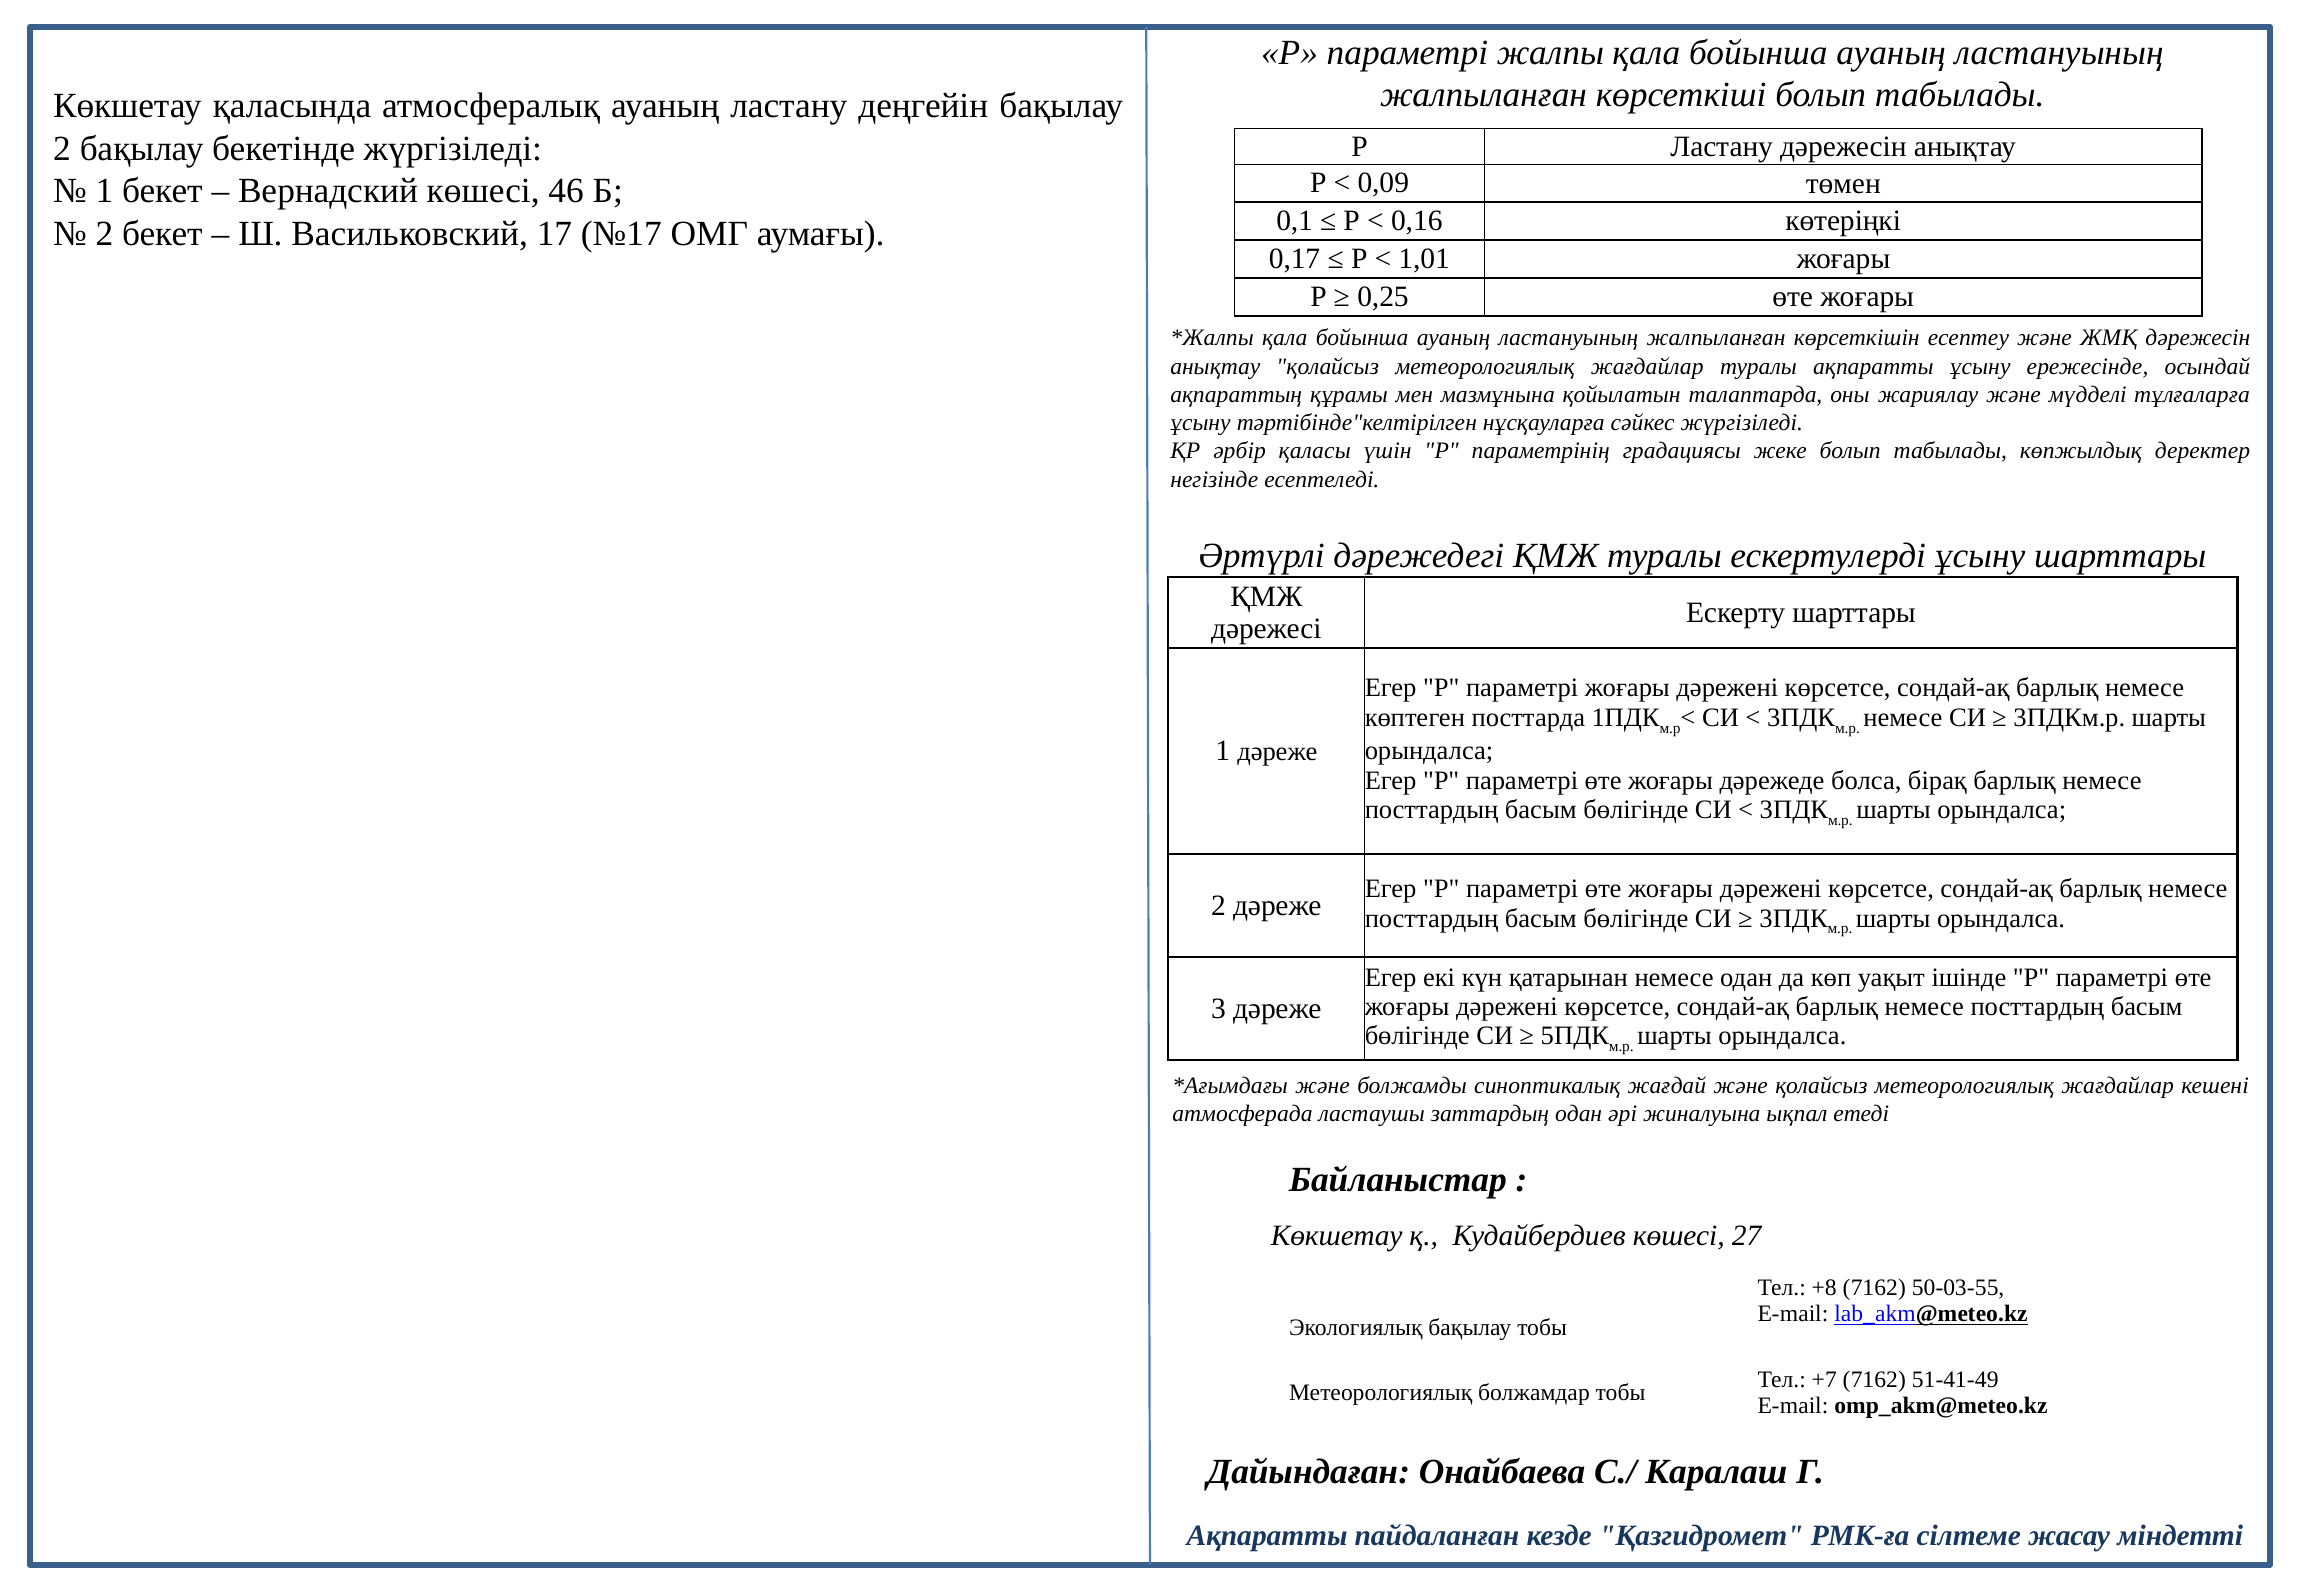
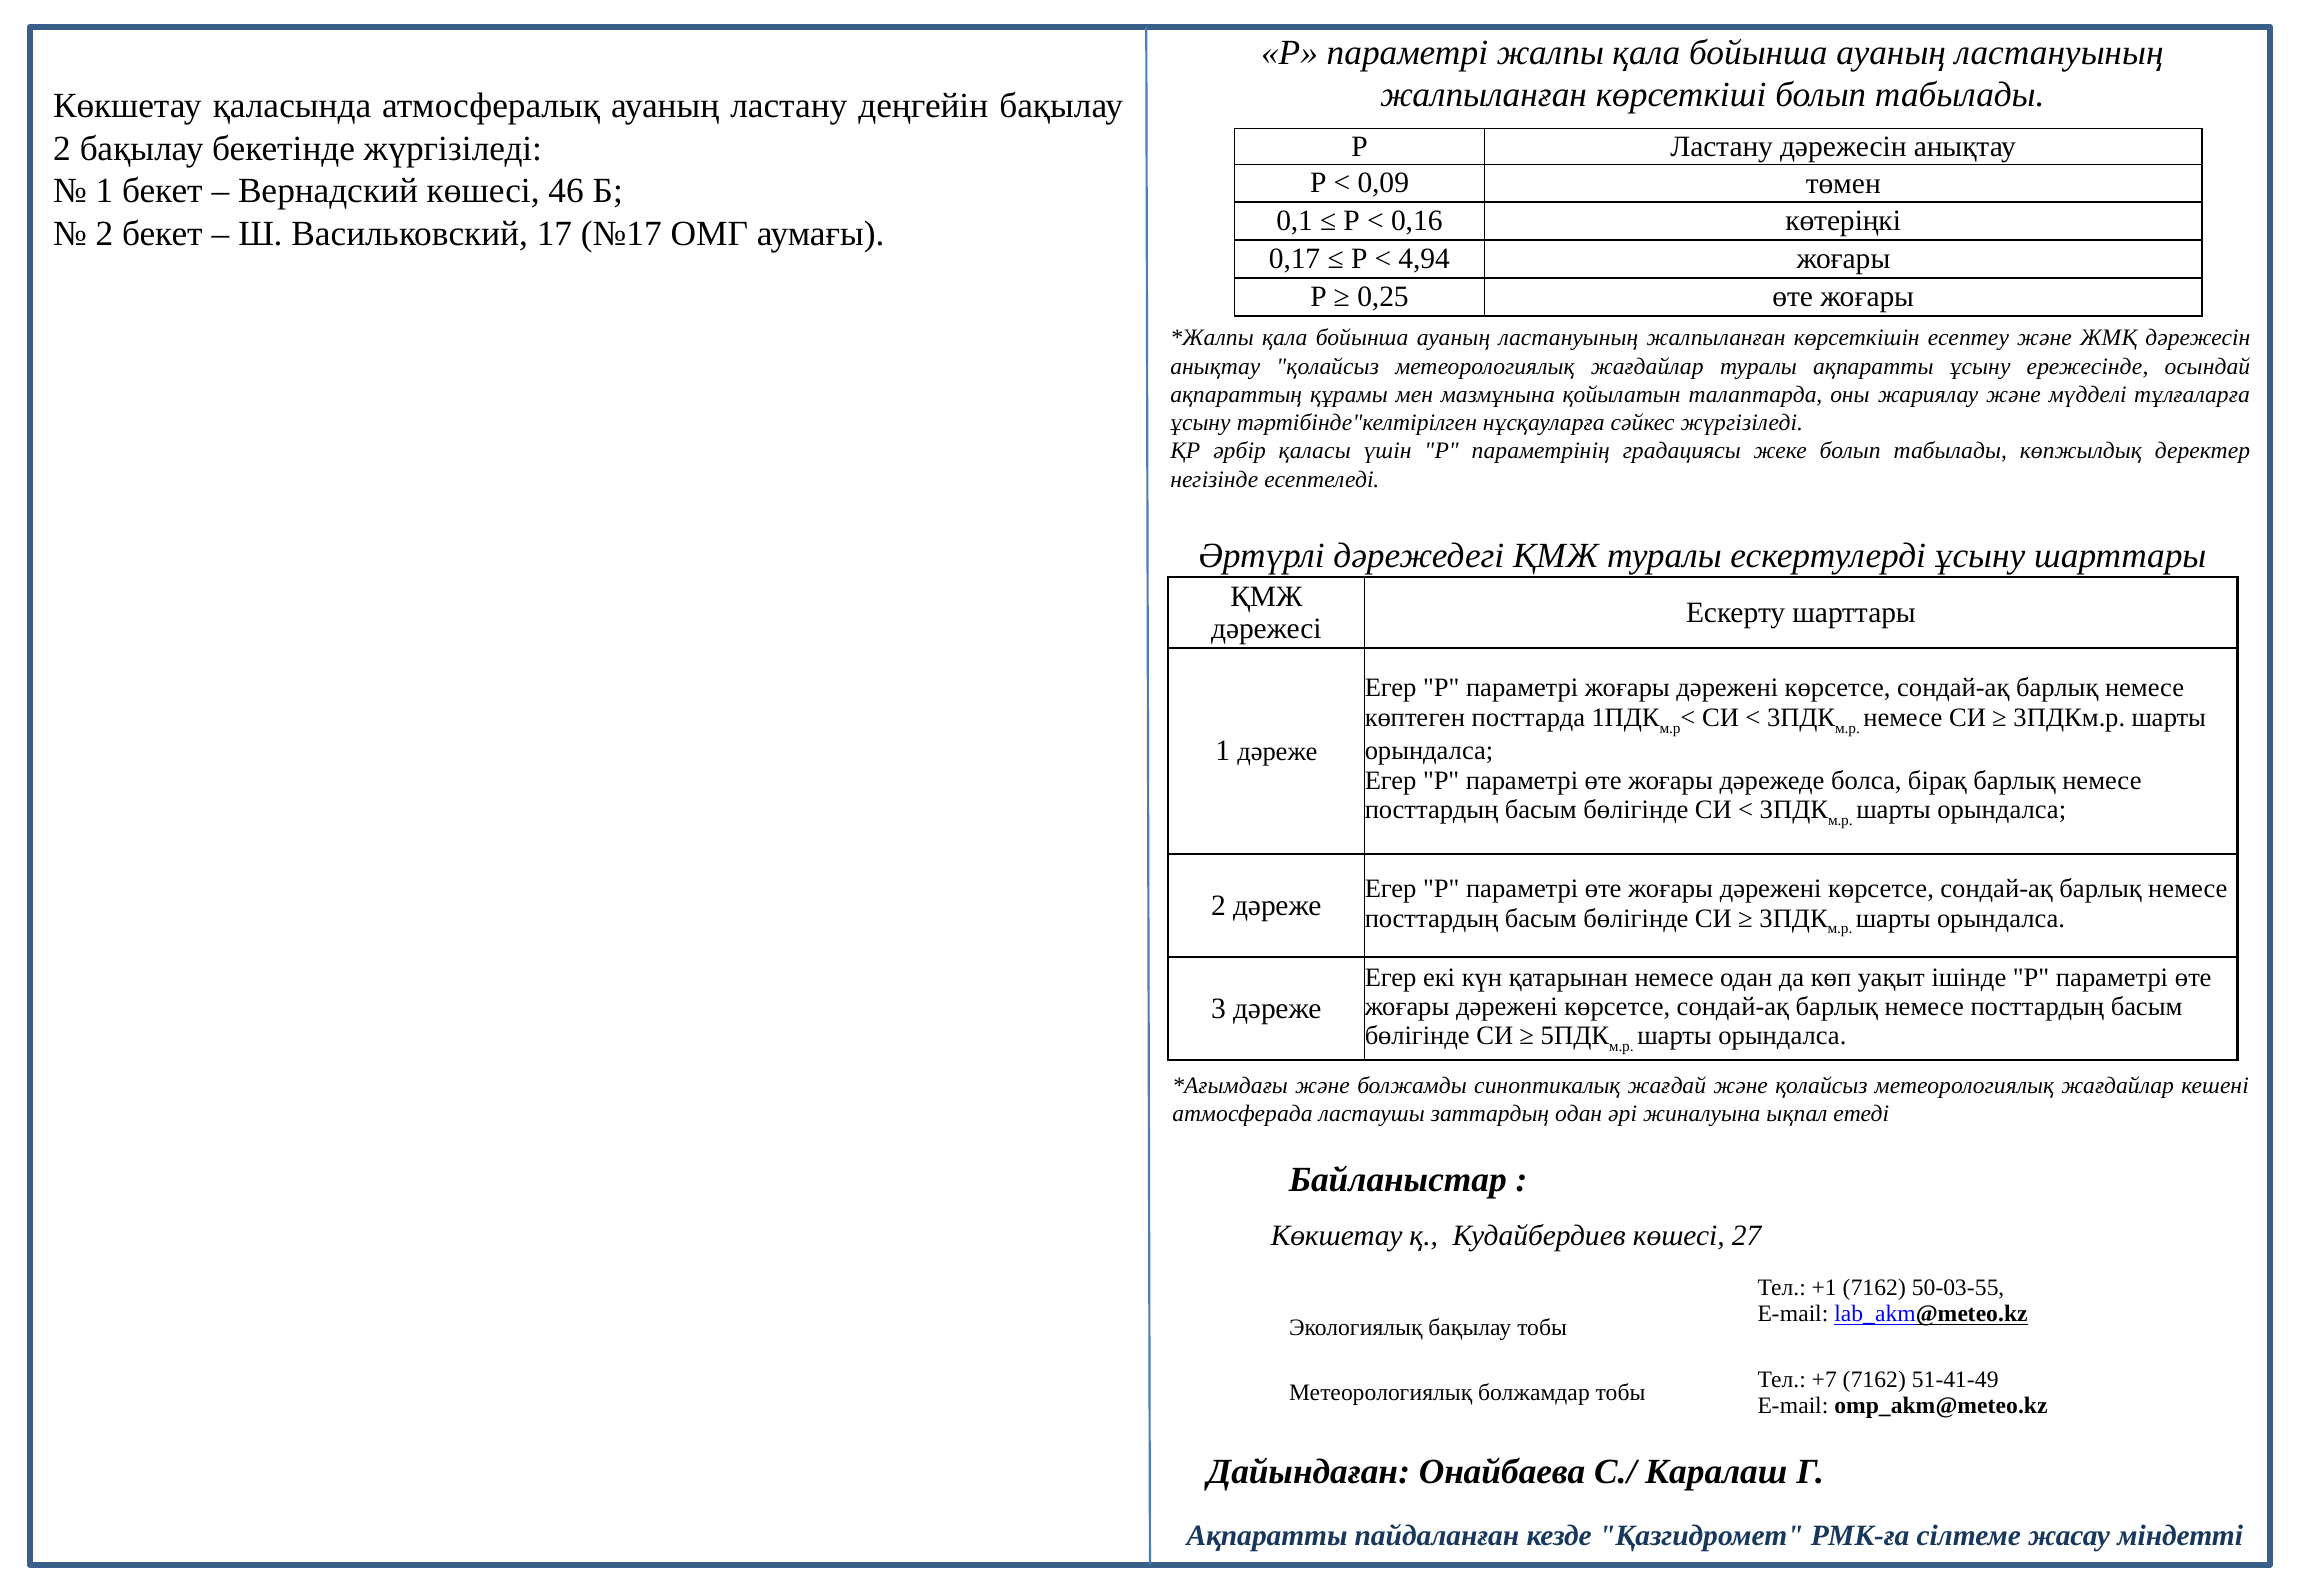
1,01: 1,01 -> 4,94
+8: +8 -> +1
